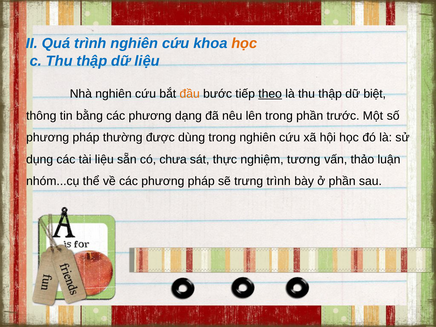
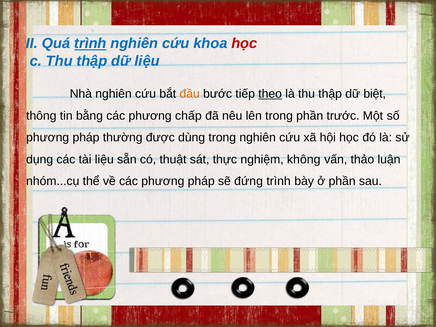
trình at (90, 44) underline: none -> present
học at (244, 44) colour: orange -> red
dạng: dạng -> chấp
chưa: chưa -> thuật
tương: tương -> không
trưng: trưng -> đứng
